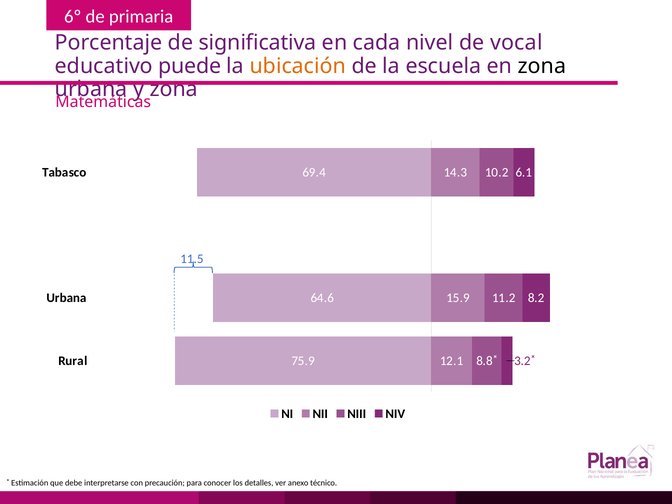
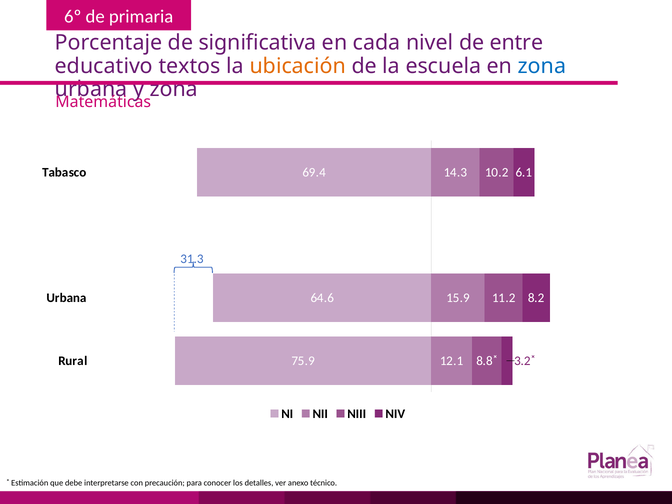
vocal: vocal -> entre
puede: puede -> textos
zona at (542, 66) colour: black -> blue
11.5: 11.5 -> 31.3
